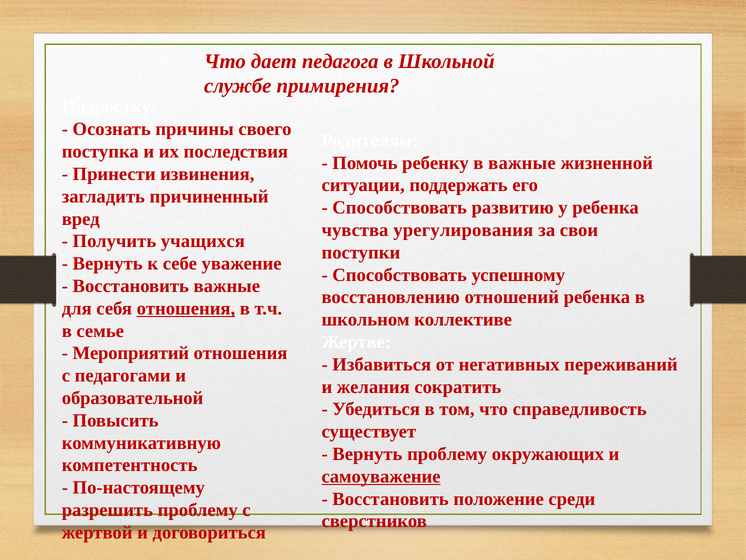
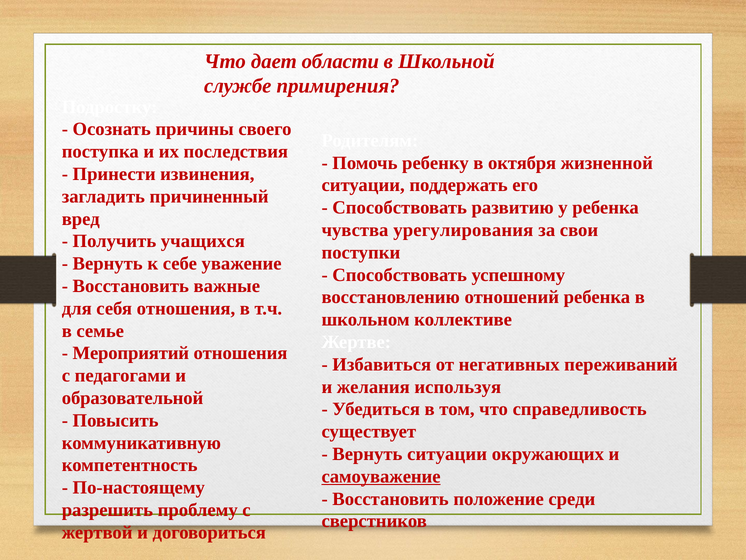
педагога: педагога -> области
в важные: важные -> октября
отношения at (186, 308) underline: present -> none
сократить: сократить -> используя
Вернуть проблему: проблему -> ситуации
